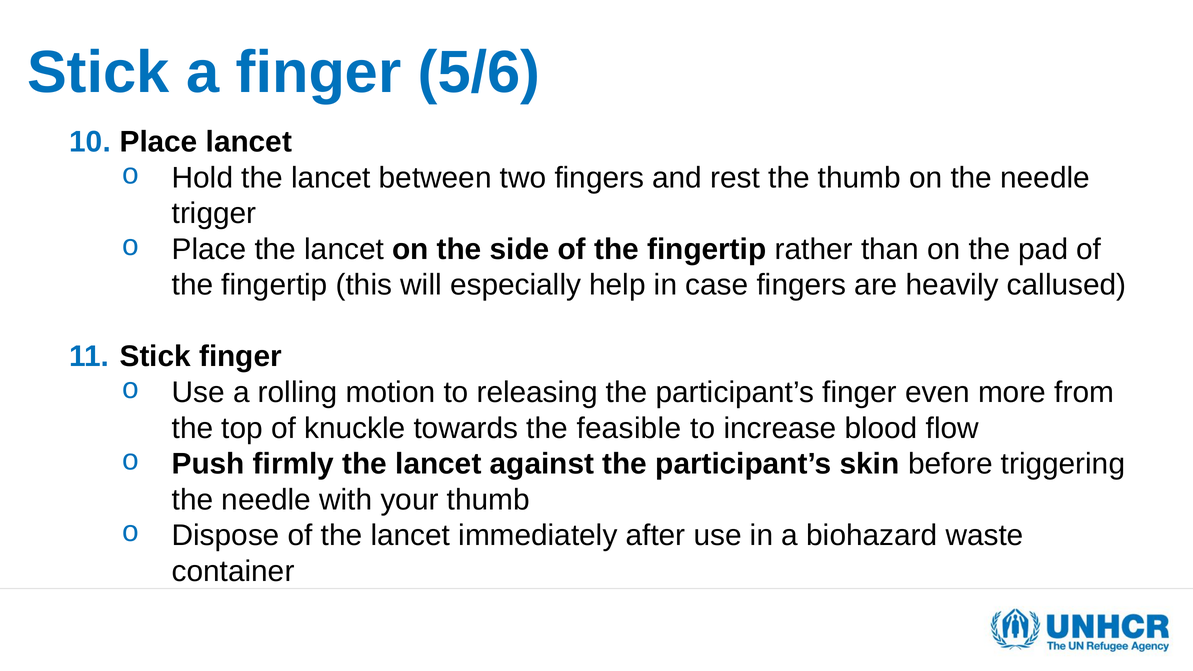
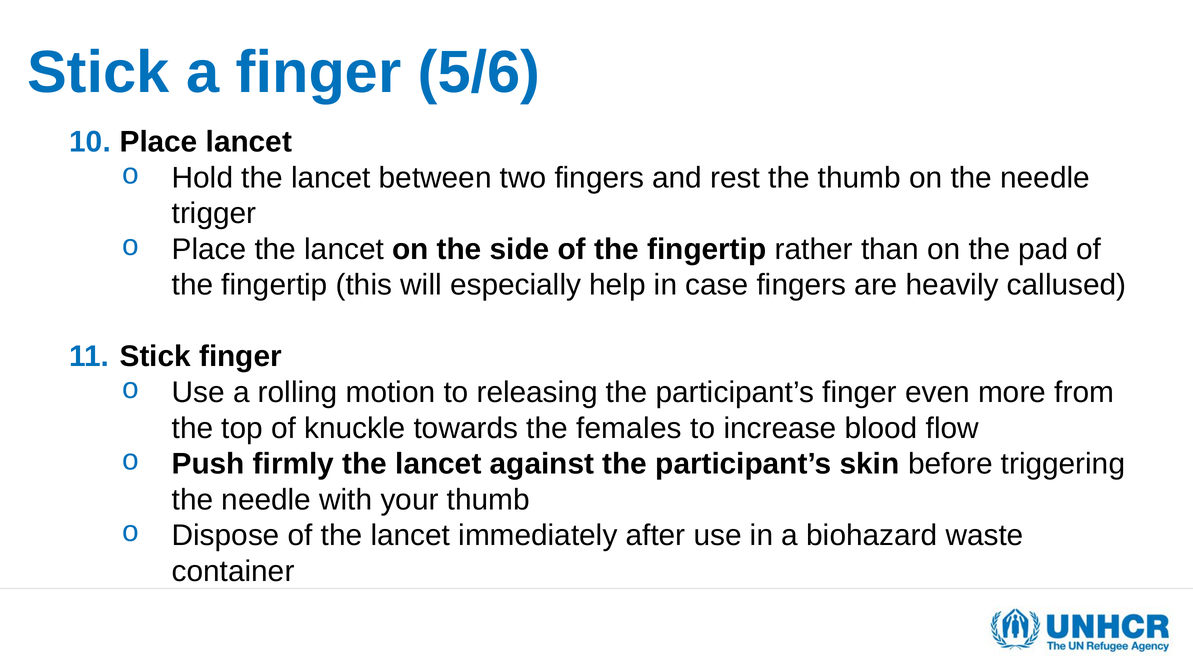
feasible: feasible -> females
